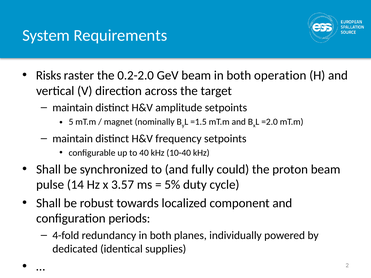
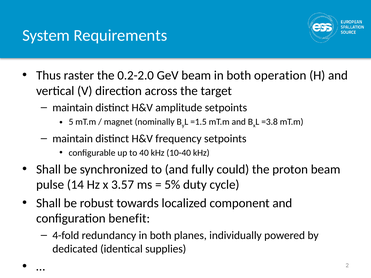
Risks: Risks -> Thus
=2.0: =2.0 -> =3.8
periods: periods -> benefit
